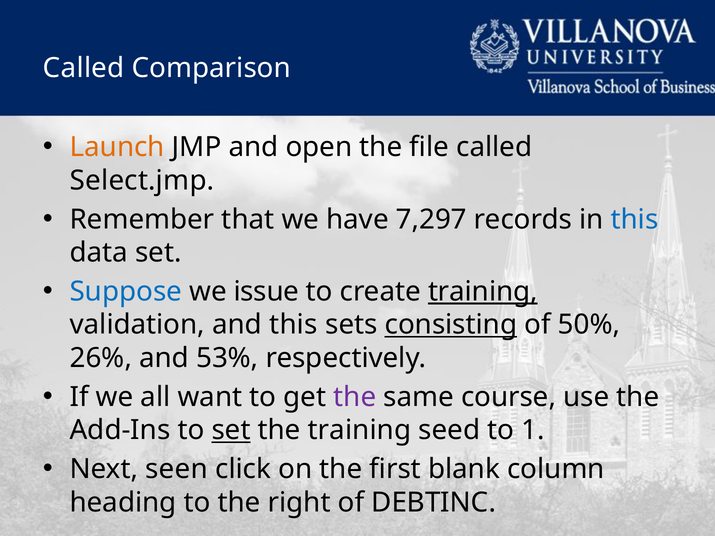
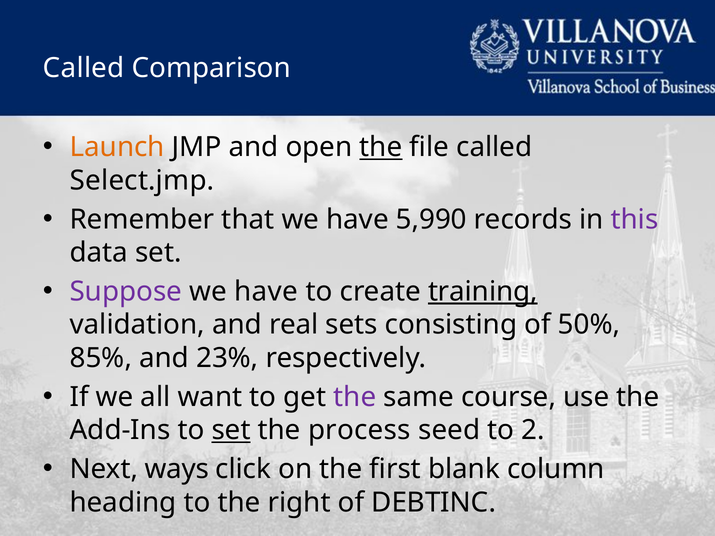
the at (381, 147) underline: none -> present
7,297: 7,297 -> 5,990
this at (635, 219) colour: blue -> purple
Suppose colour: blue -> purple
issue at (266, 292): issue -> have
and this: this -> real
consisting underline: present -> none
26%: 26% -> 85%
53%: 53% -> 23%
the training: training -> process
1: 1 -> 2
seen: seen -> ways
